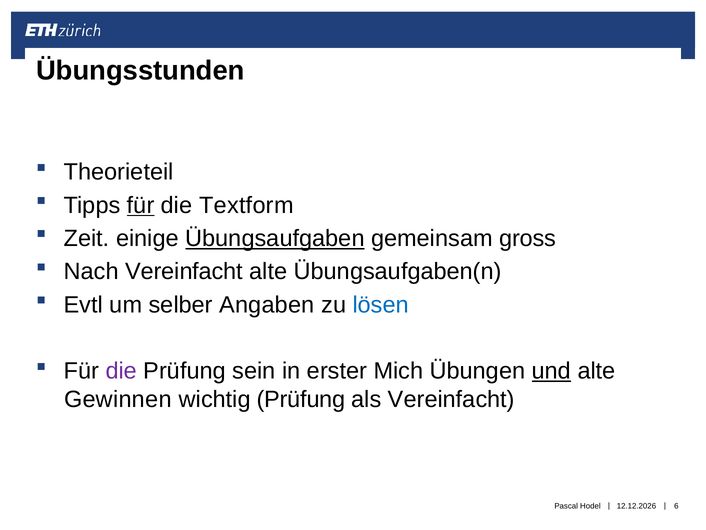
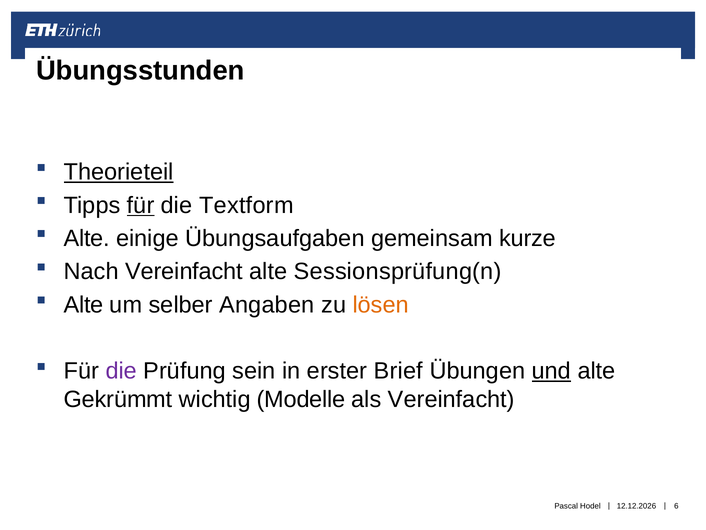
Theorieteil underline: none -> present
Zeit at (87, 238): Zeit -> Alte
Übungsaufgaben underline: present -> none
gross: gross -> kurze
Übungsaufgaben(n: Übungsaufgaben(n -> Sessionsprüfung(n
Evtl at (83, 305): Evtl -> Alte
lösen colour: blue -> orange
Mich: Mich -> Brief
Gewinnen: Gewinnen -> Gekrümmt
wichtig Prüfung: Prüfung -> Modelle
